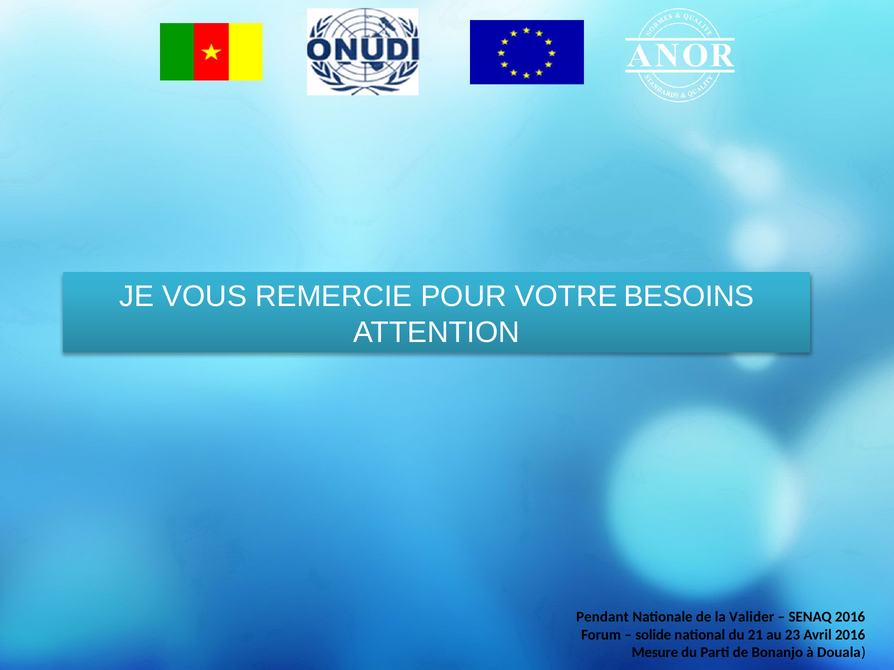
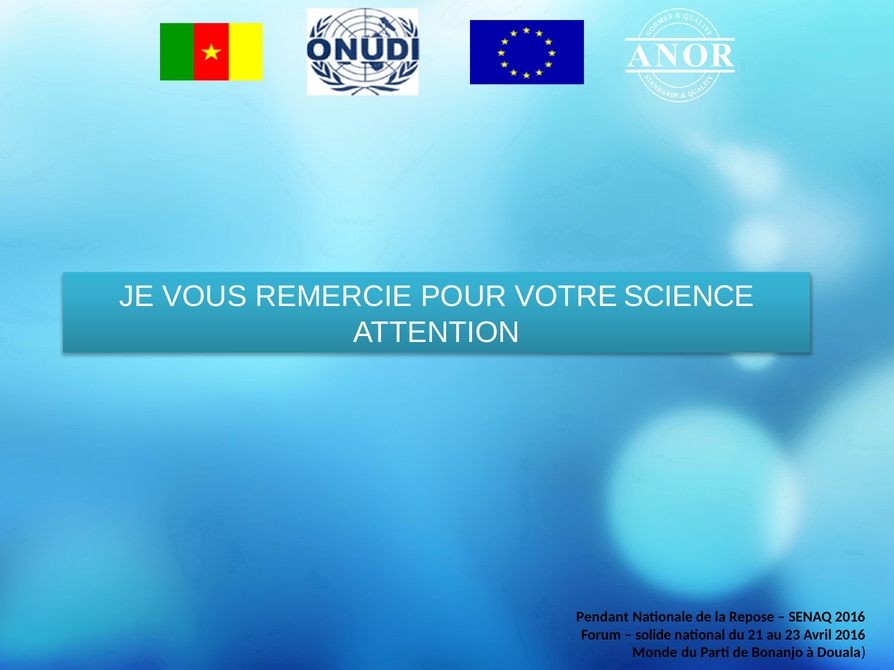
BESOINS: BESOINS -> SCIENCE
Valider: Valider -> Repose
Mesure: Mesure -> Monde
